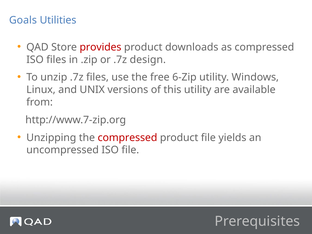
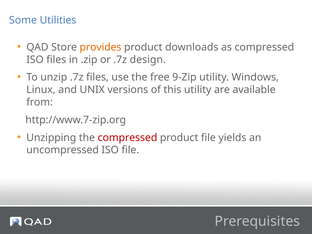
Goals: Goals -> Some
provides colour: red -> orange
6-Zip: 6-Zip -> 9-Zip
